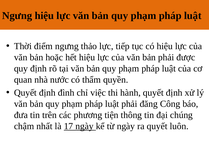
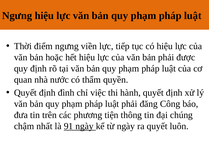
thảo: thảo -> viền
17: 17 -> 91
